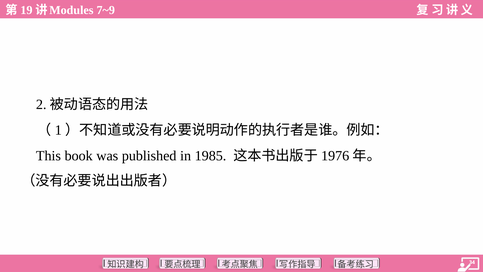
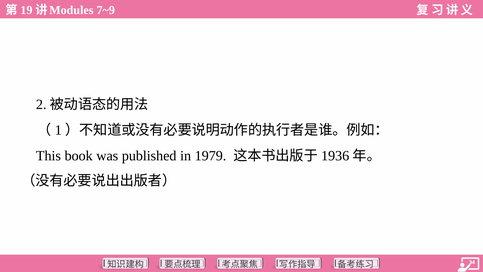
1985: 1985 -> 1979
1976: 1976 -> 1936
